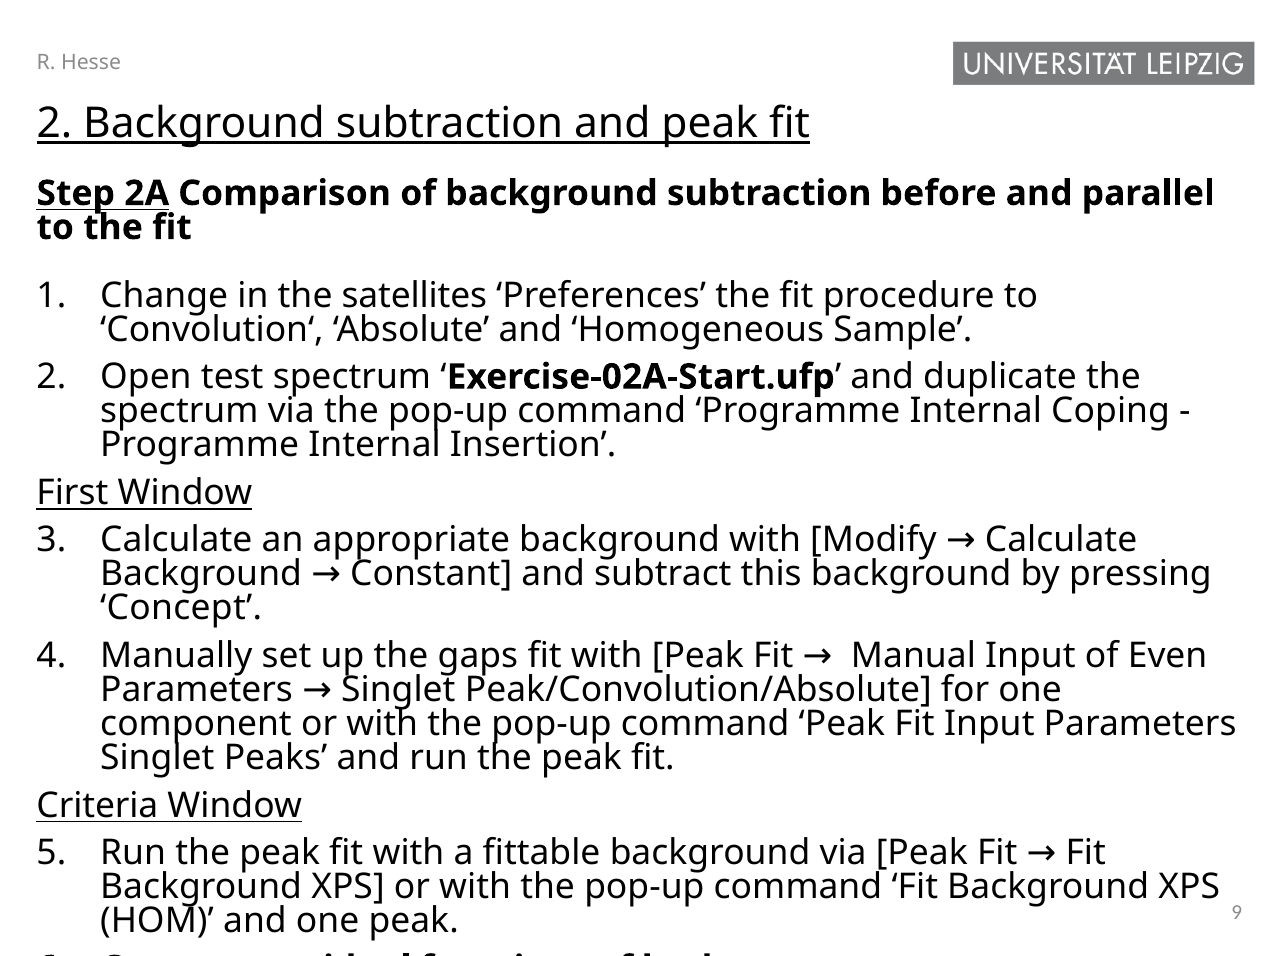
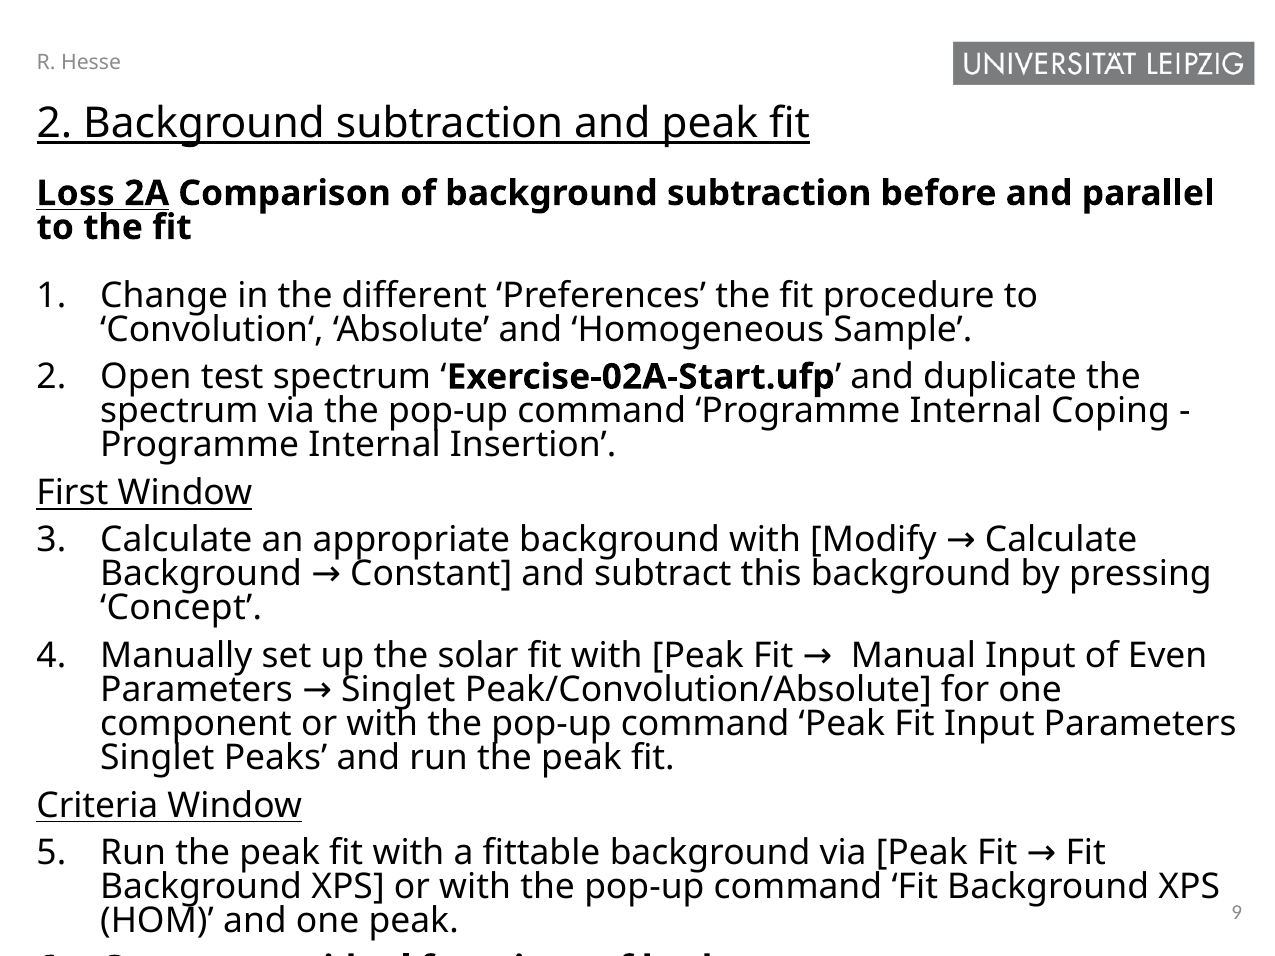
Step: Step -> Loss
satellites: satellites -> different
gaps: gaps -> solar
